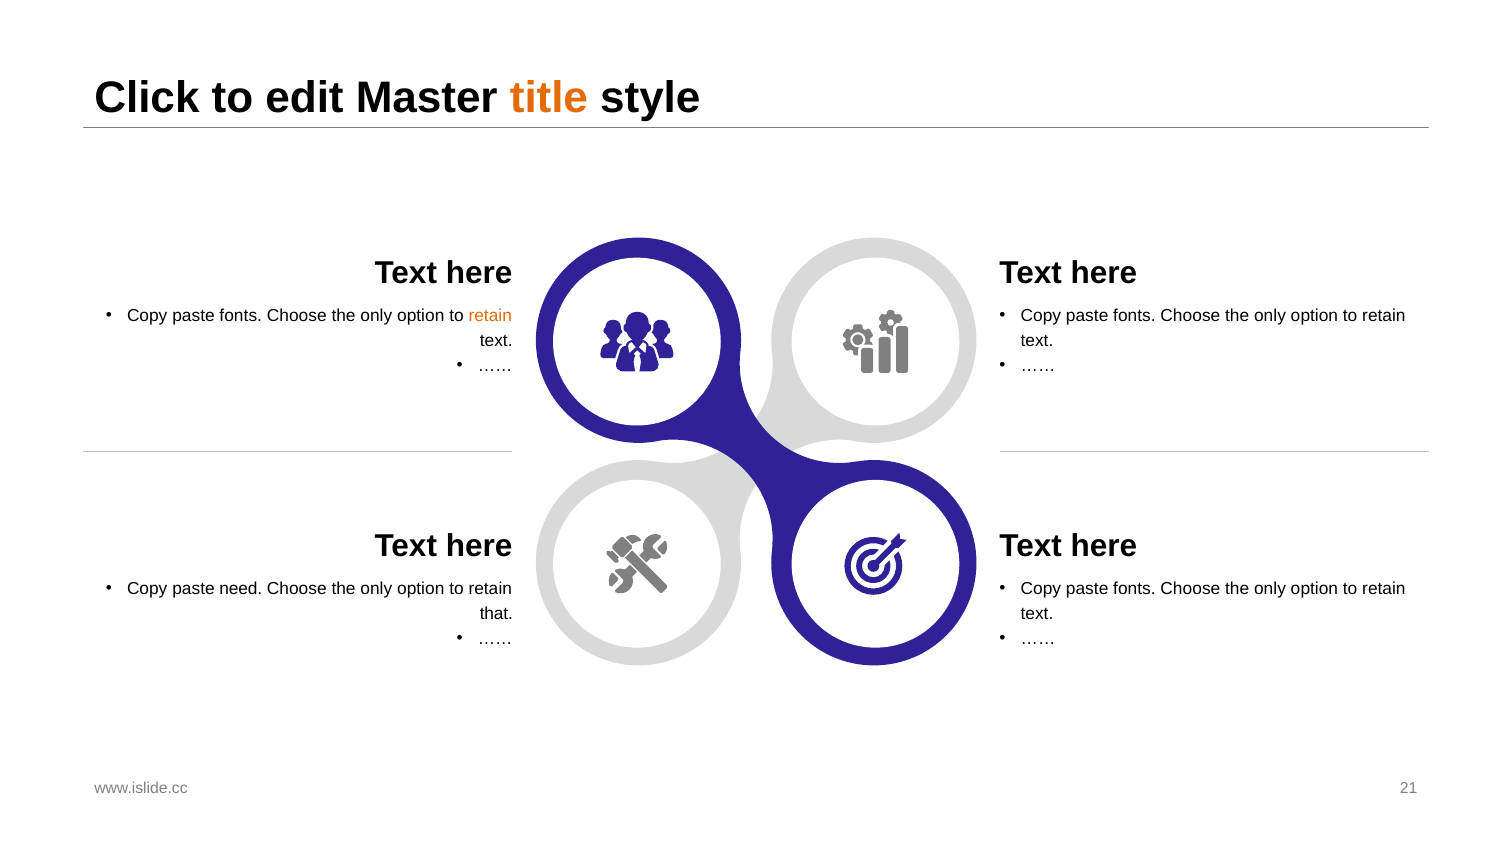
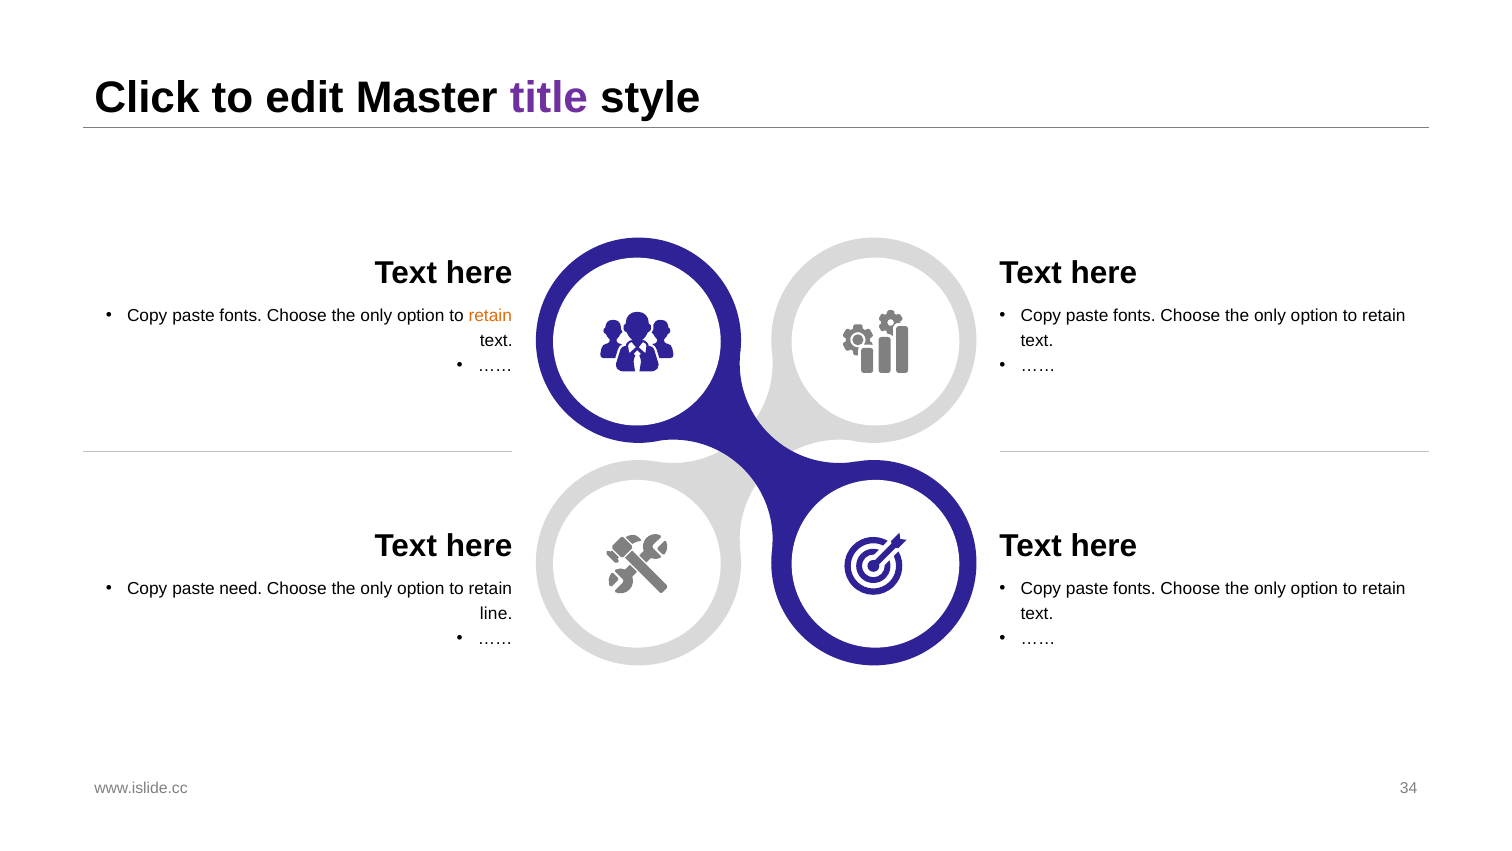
title colour: orange -> purple
that: that -> line
21: 21 -> 34
